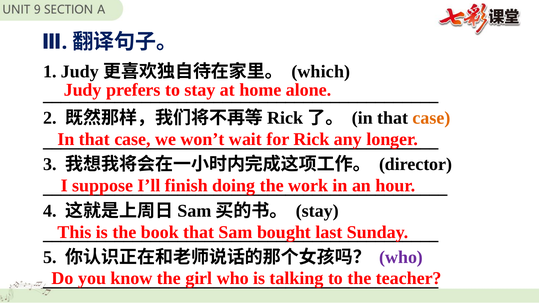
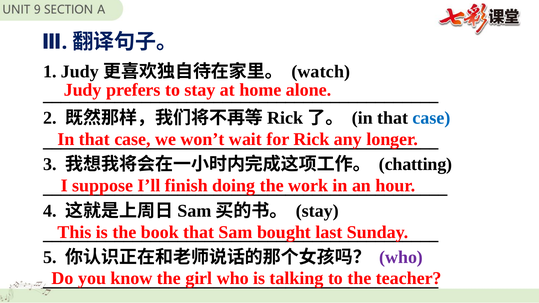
which: which -> watch
case at (432, 118) colour: orange -> blue
director: director -> chatting
